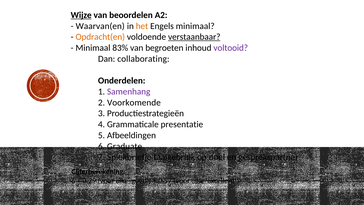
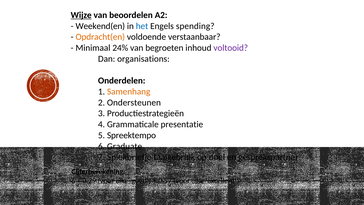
Waarvan(en: Waarvan(en -> Weekend(en
het colour: orange -> blue
Engels minimaal: minimaal -> spending
verstaanbaar underline: present -> none
83%: 83% -> 24%
collaborating: collaborating -> organisations
Samenhang colour: purple -> orange
Voorkomende: Voorkomende -> Ondersteunen
Afbeeldingen: Afbeeldingen -> Spreektempo
